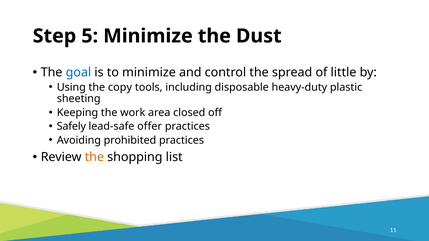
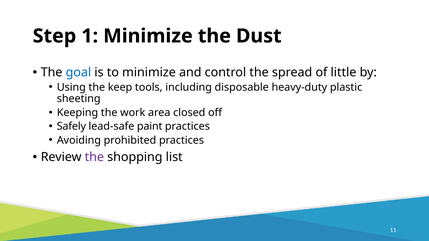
5: 5 -> 1
copy: copy -> keep
offer: offer -> paint
the at (94, 157) colour: orange -> purple
